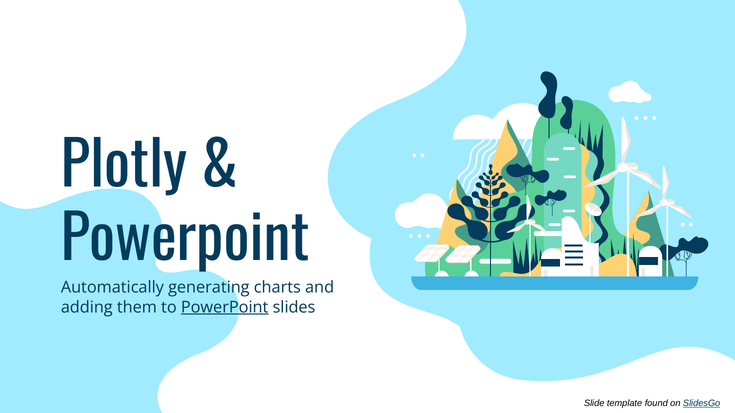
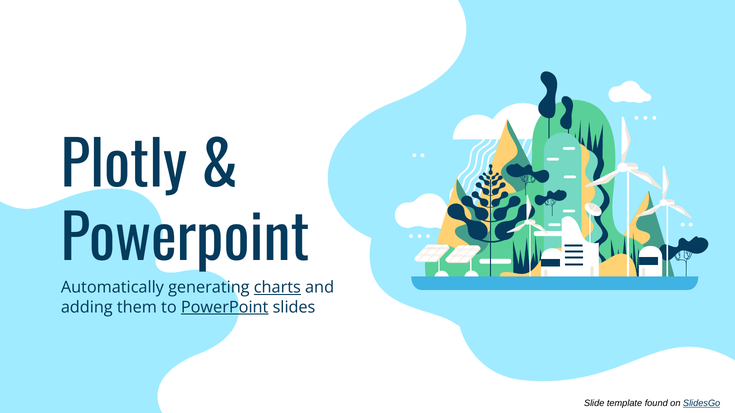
charts underline: none -> present
